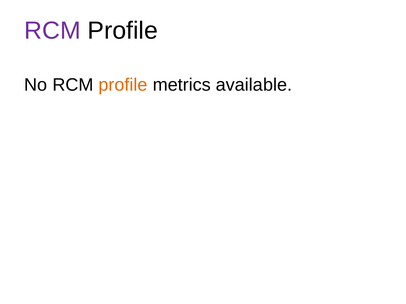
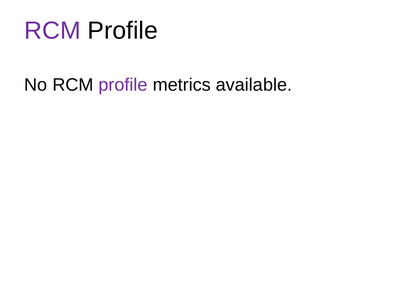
profile at (123, 85) colour: orange -> purple
